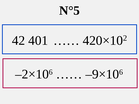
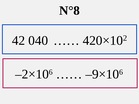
N°5: N°5 -> N°8
401: 401 -> 040
